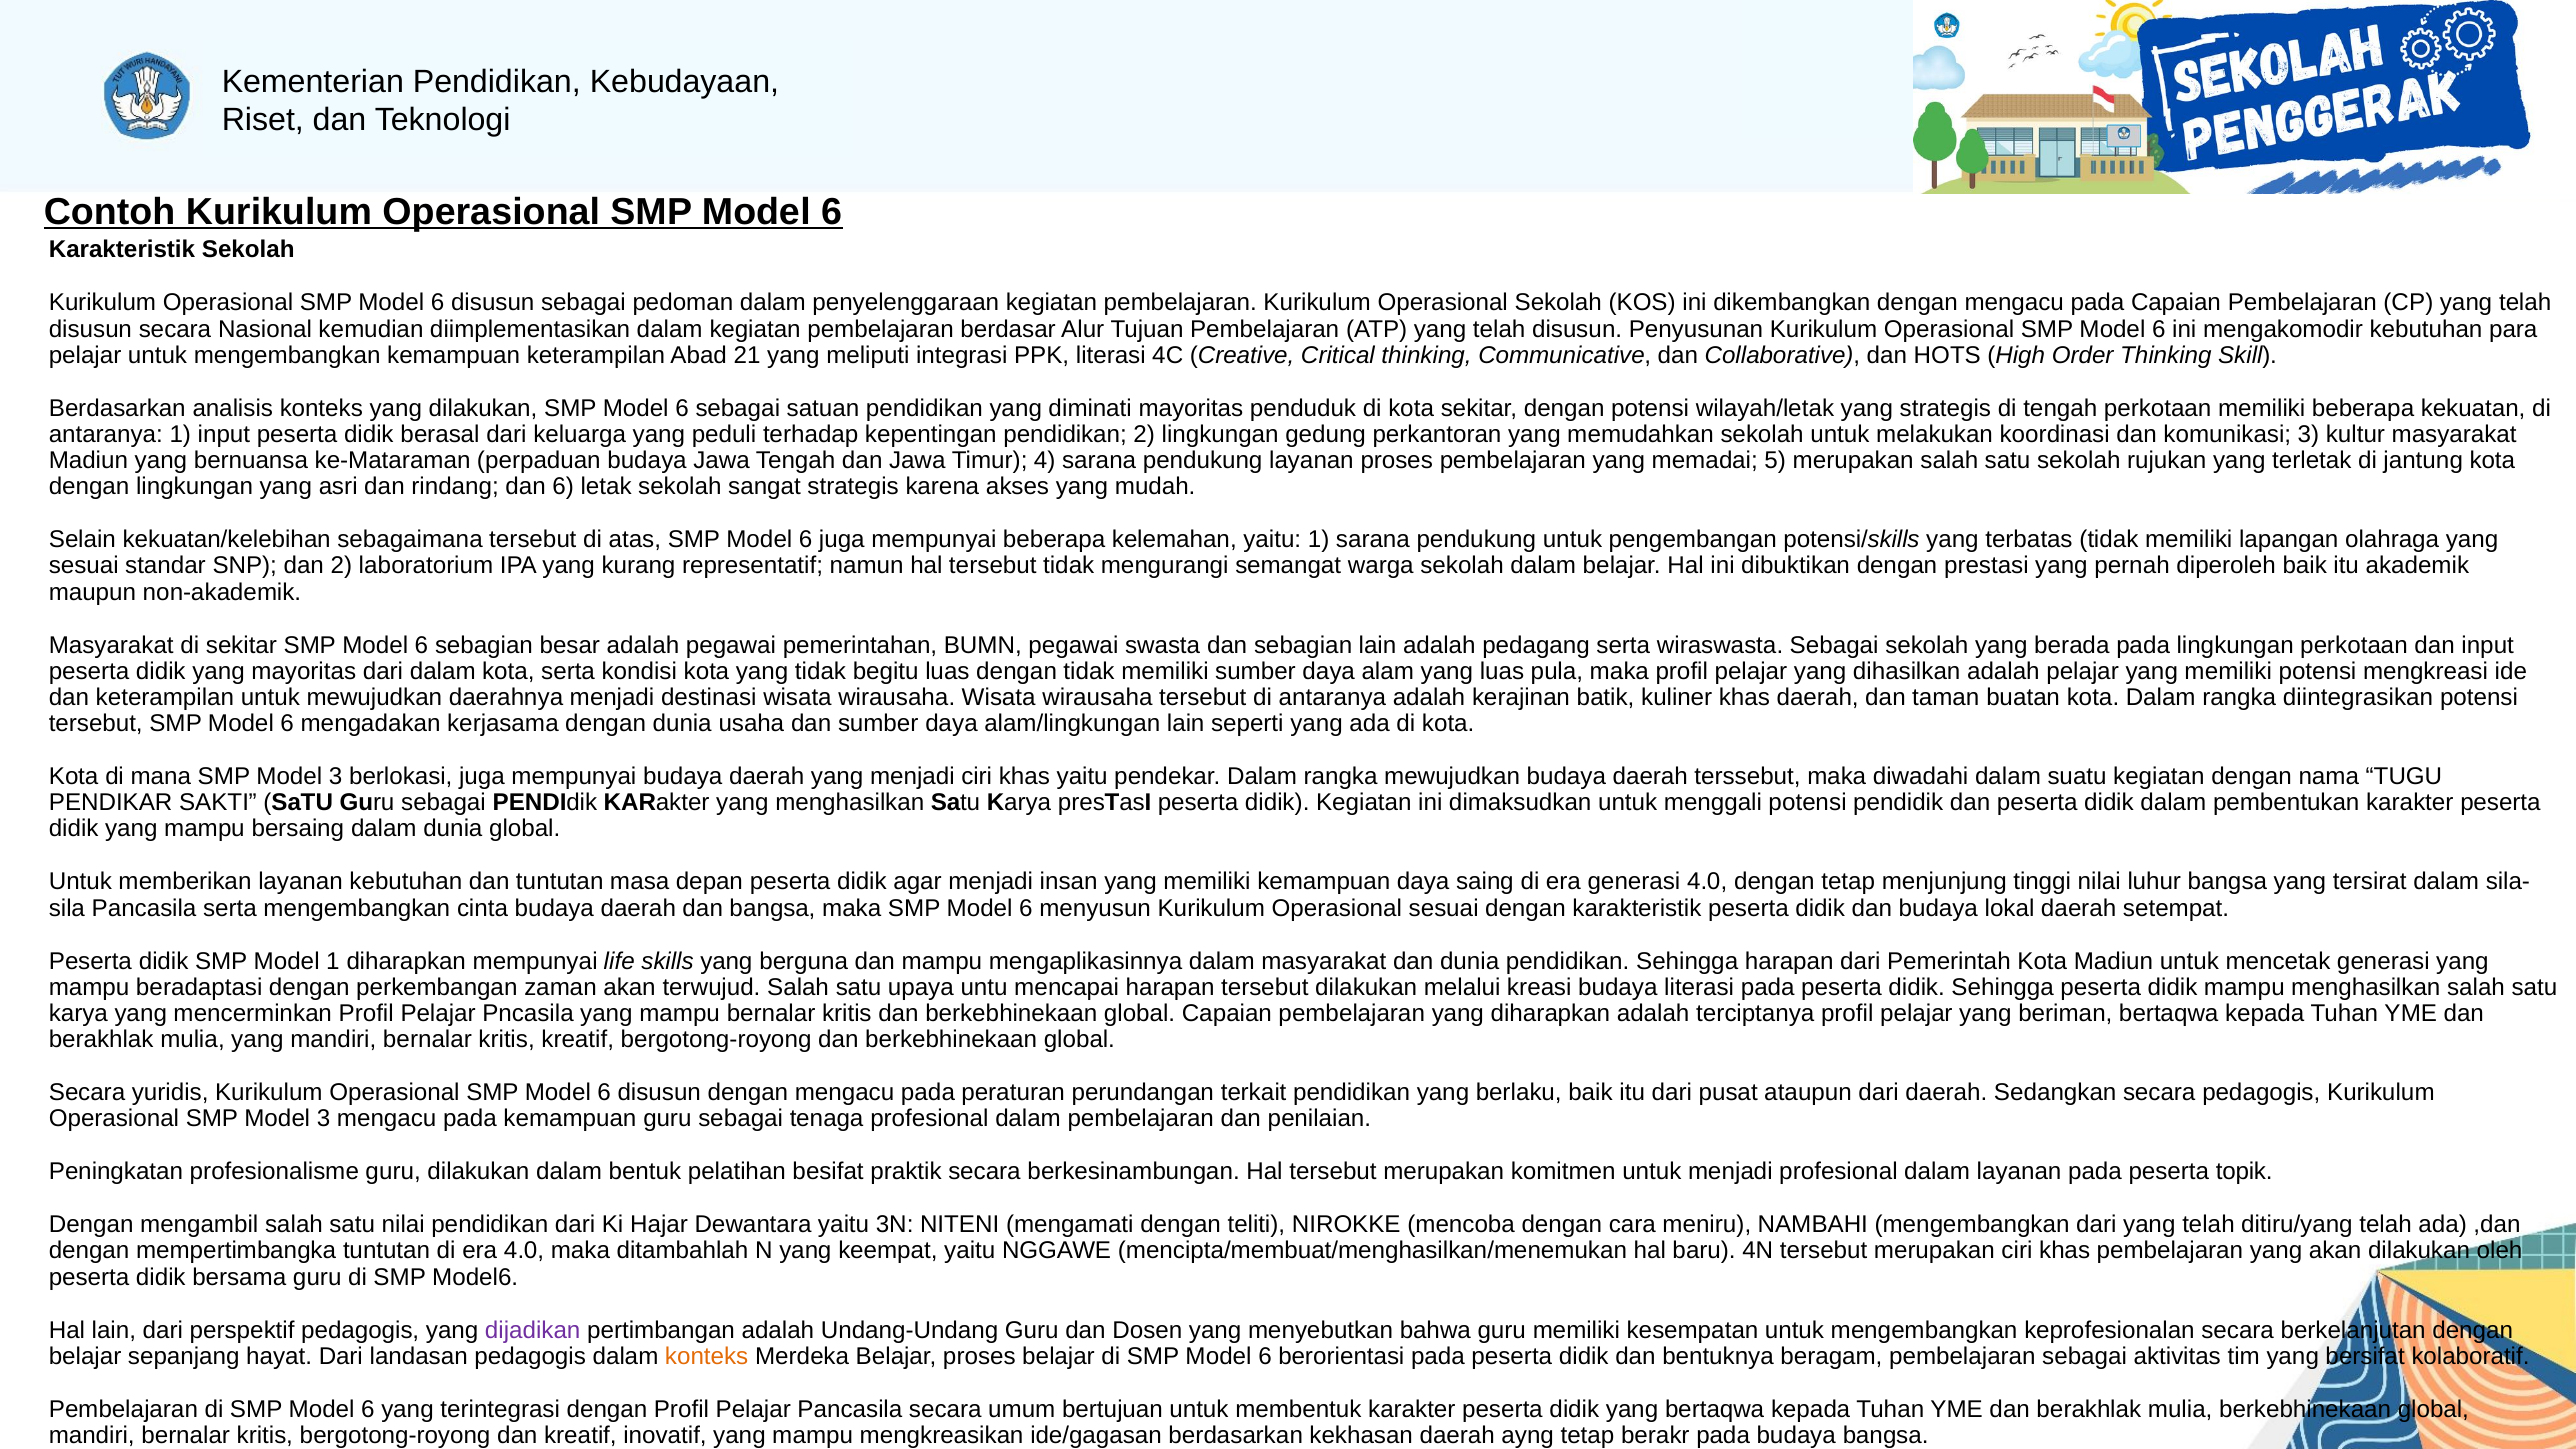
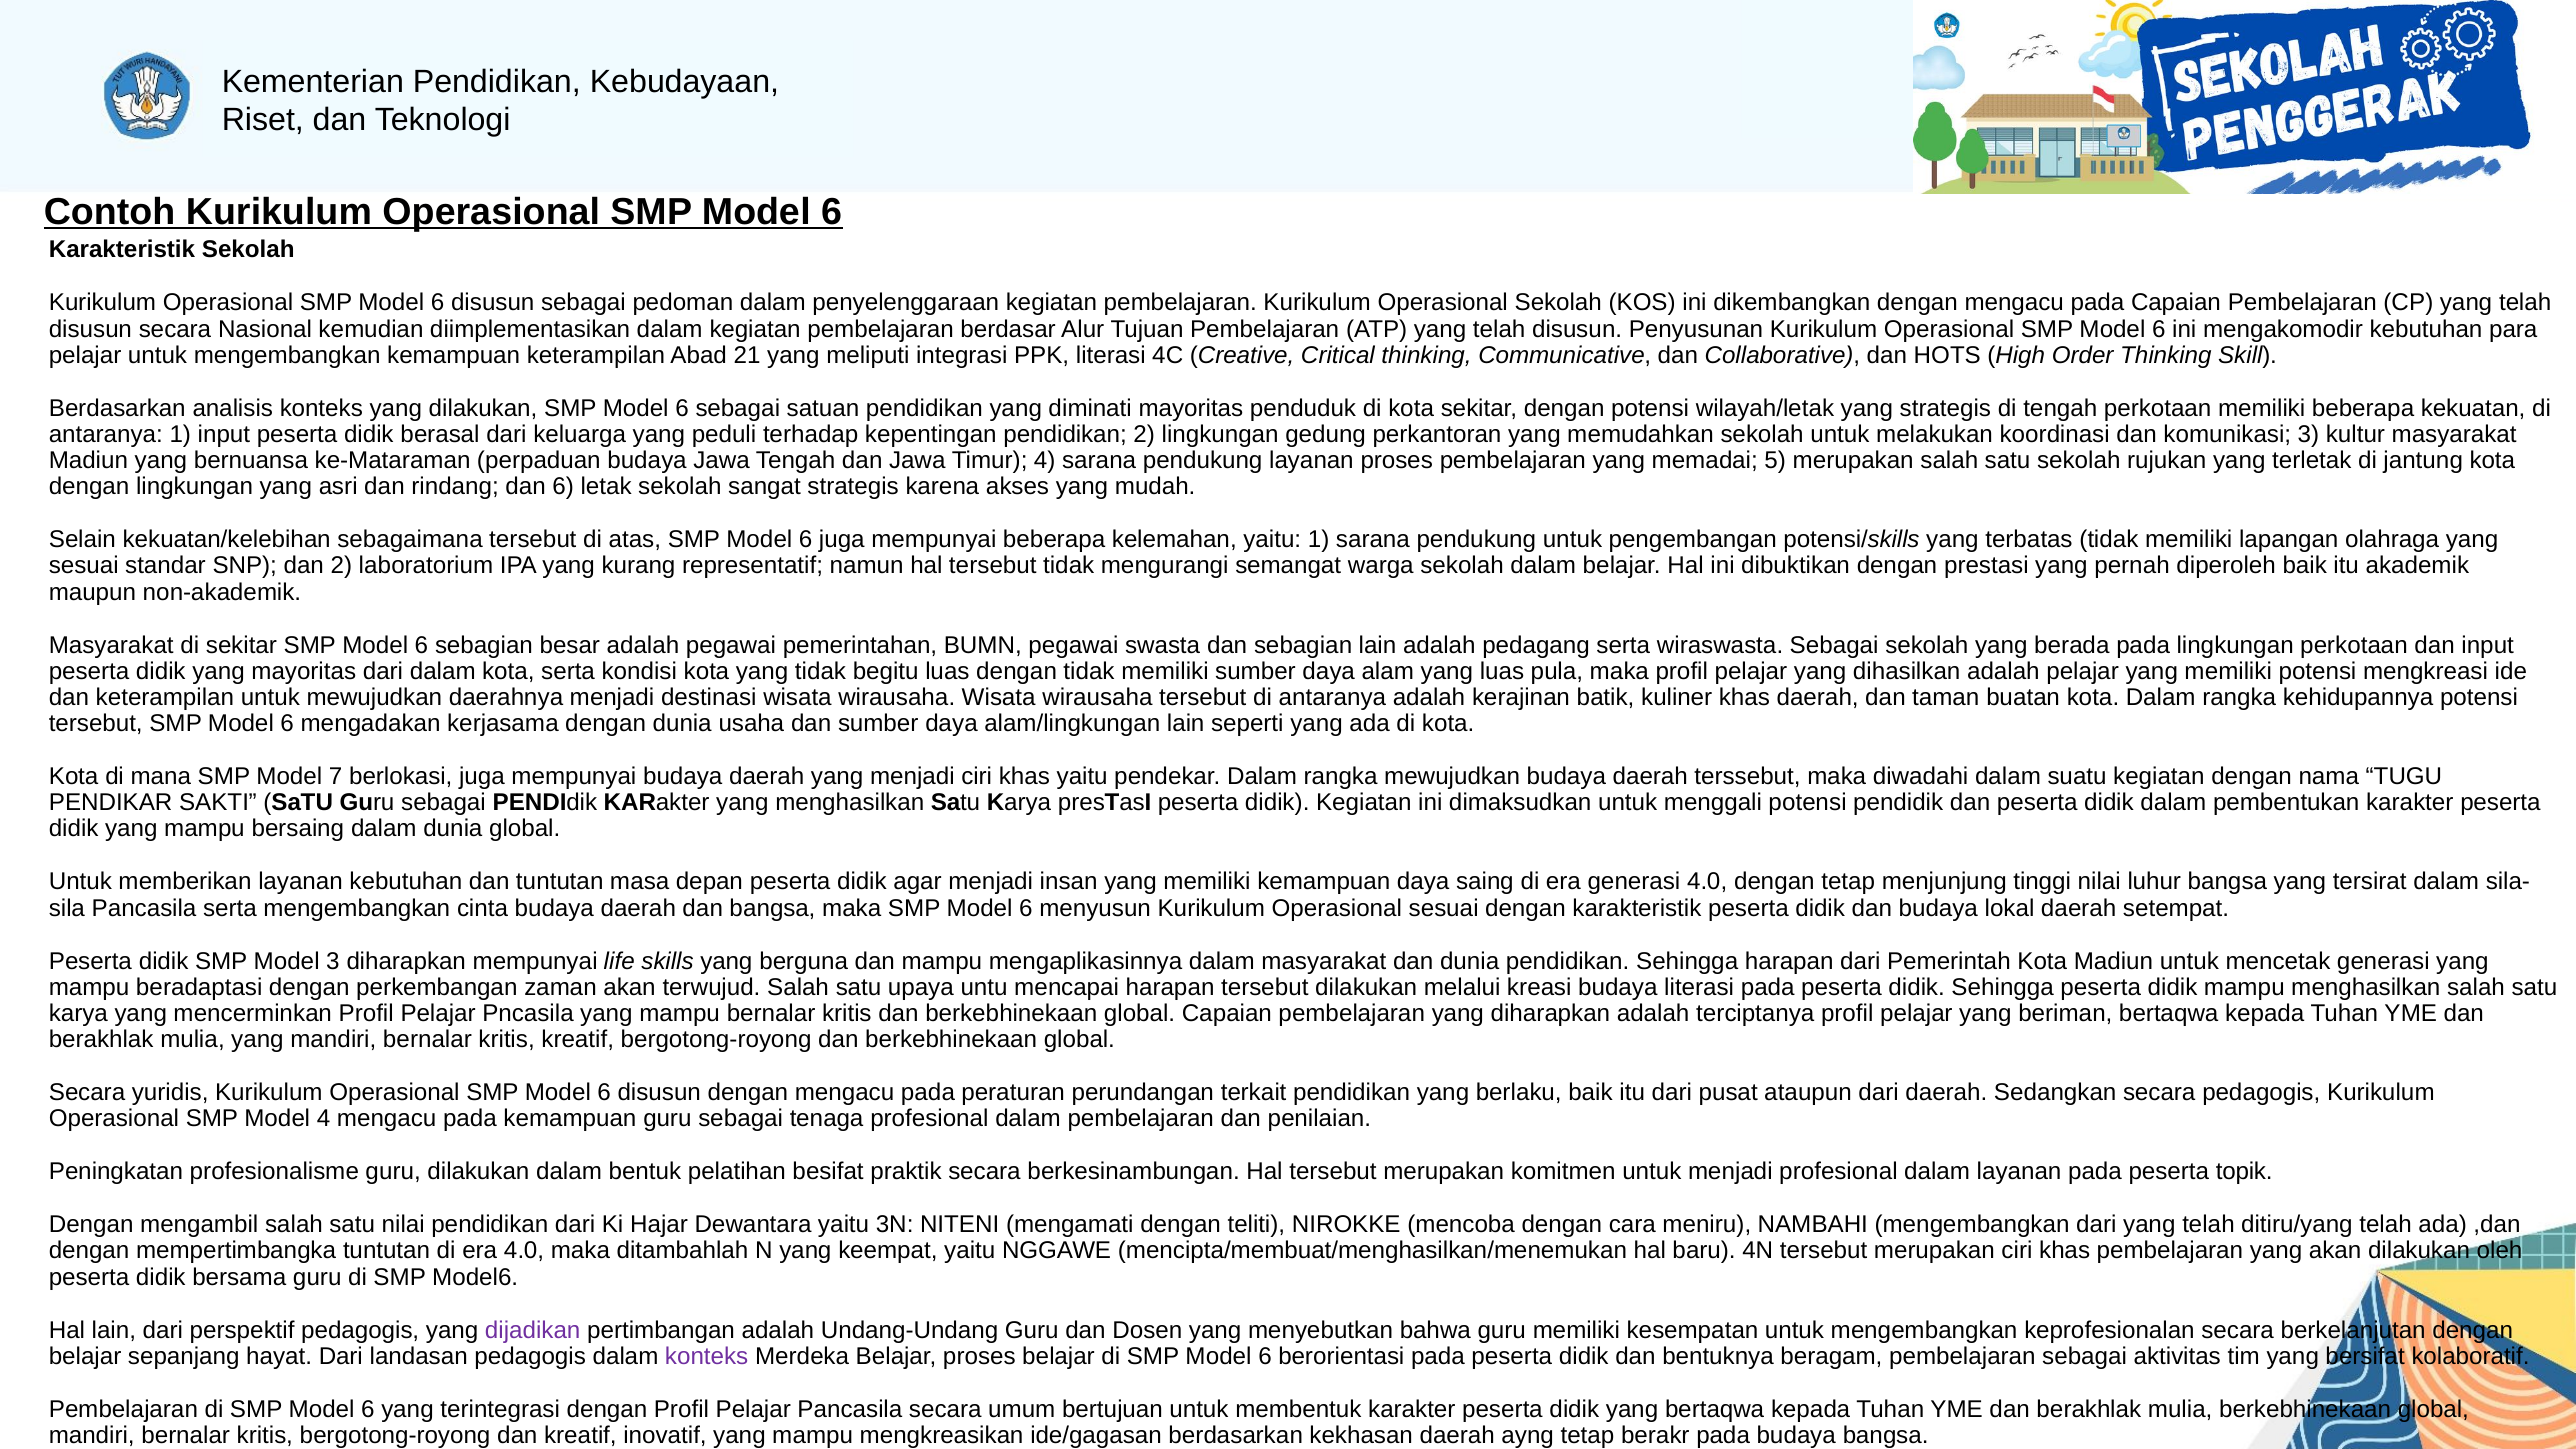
diintegrasikan: diintegrasikan -> kehidupannya
mana SMP Model 3: 3 -> 7
Model 1: 1 -> 3
Operasional SMP Model 3: 3 -> 4
konteks at (707, 1356) colour: orange -> purple
